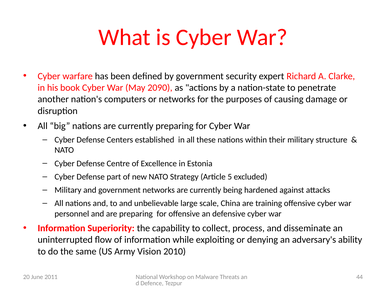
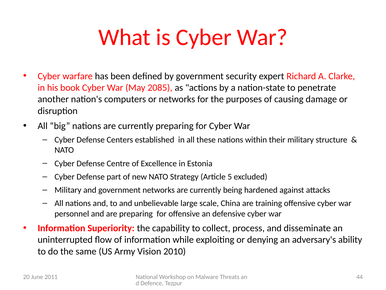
2090: 2090 -> 2085
